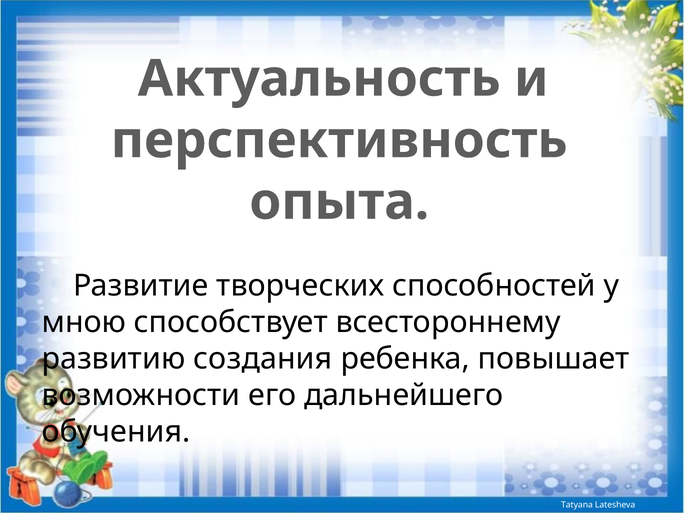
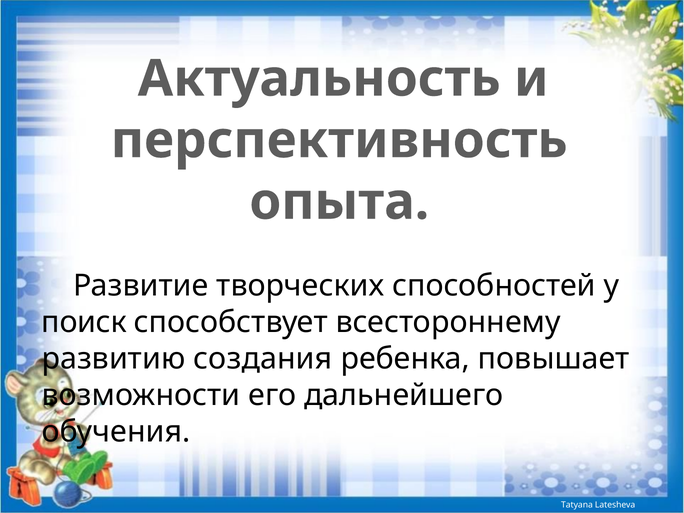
мною: мною -> поиск
